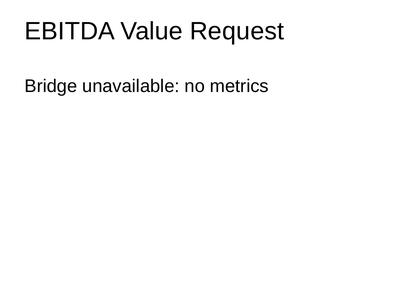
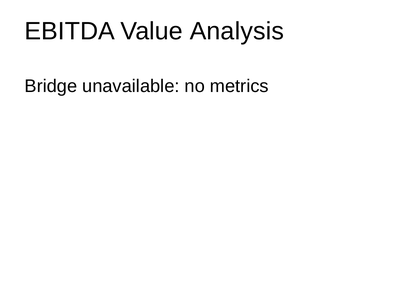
Request: Request -> Analysis
